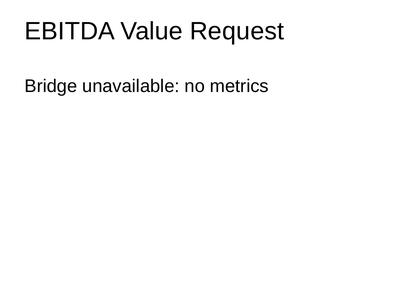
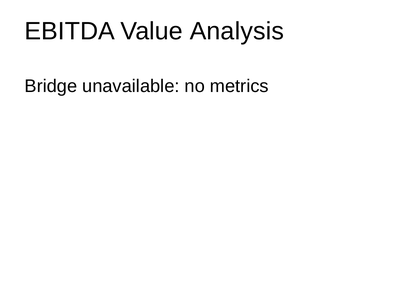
Request: Request -> Analysis
